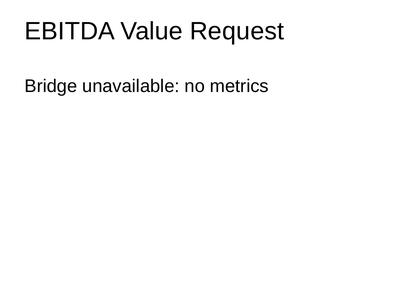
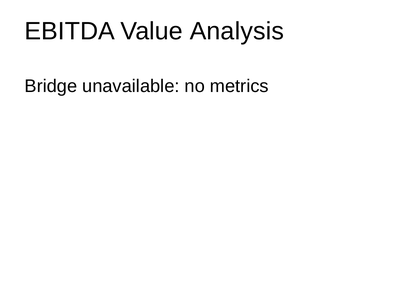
Request: Request -> Analysis
